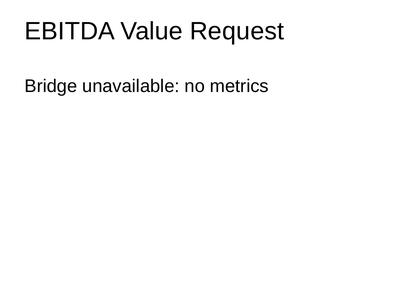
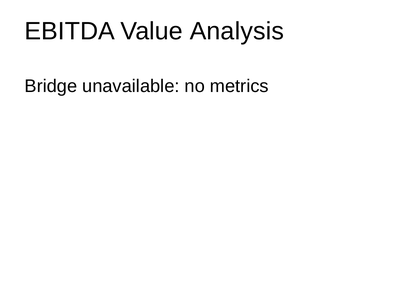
Request: Request -> Analysis
